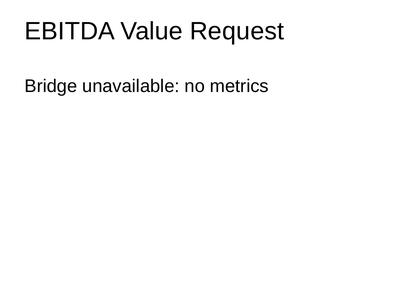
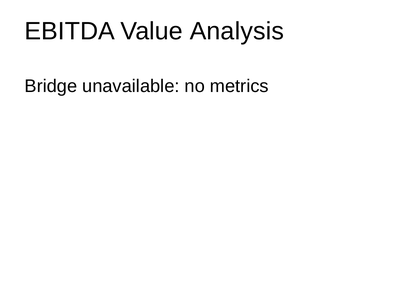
Request: Request -> Analysis
